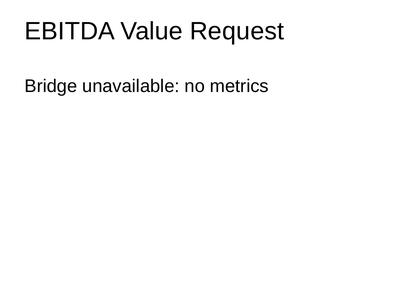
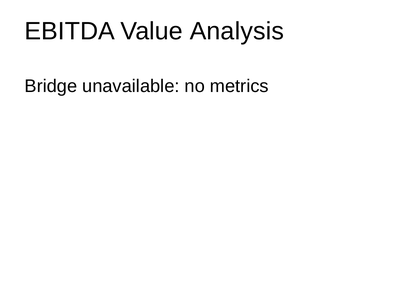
Request: Request -> Analysis
